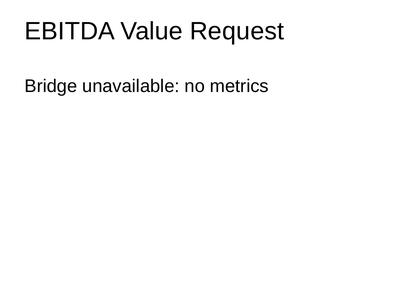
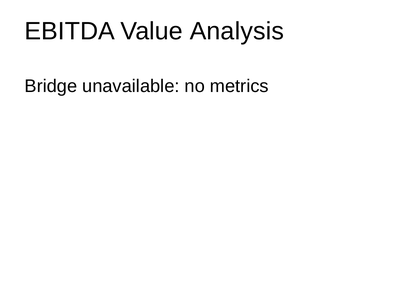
Request: Request -> Analysis
